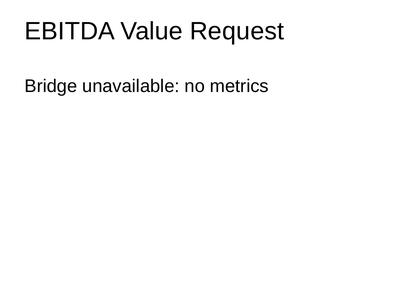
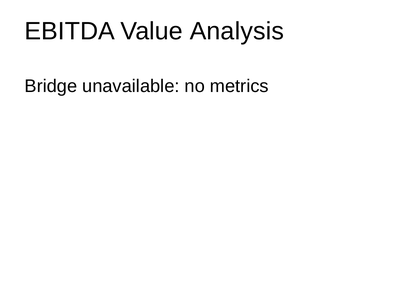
Request: Request -> Analysis
